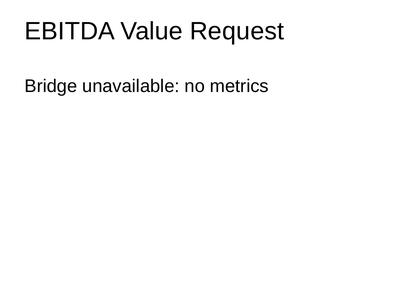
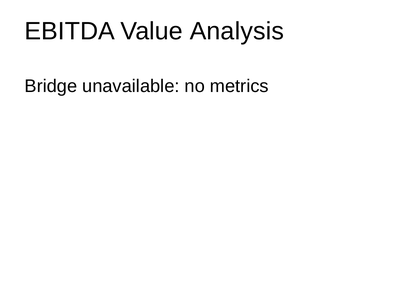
Request: Request -> Analysis
